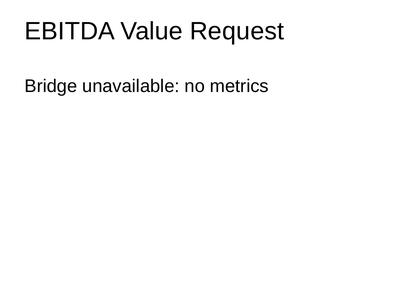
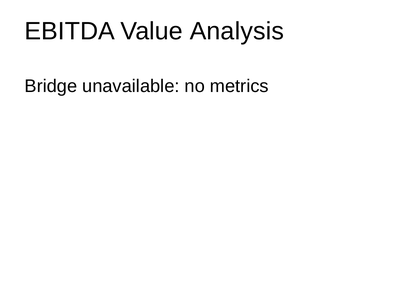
Request: Request -> Analysis
